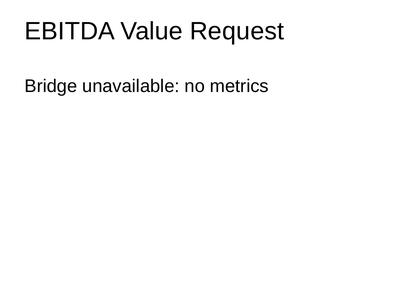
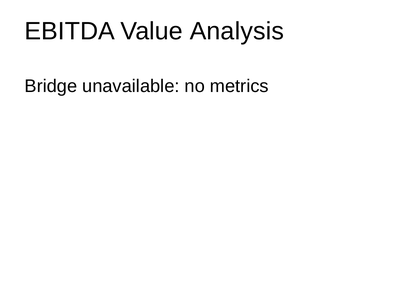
Request: Request -> Analysis
